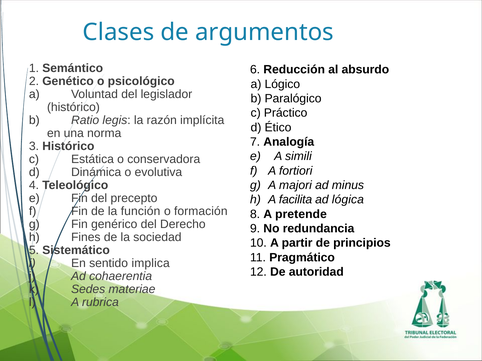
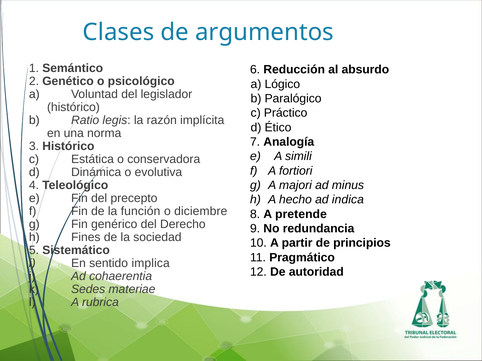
facilita: facilita -> hecho
lógica: lógica -> indica
formación: formación -> diciembre
